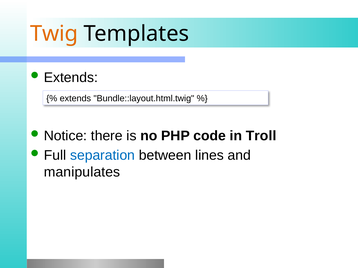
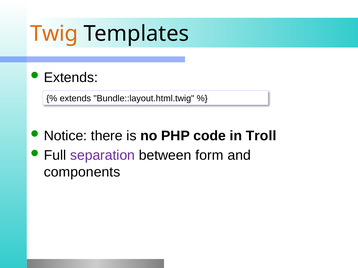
separation colour: blue -> purple
lines: lines -> form
manipulates: manipulates -> components
